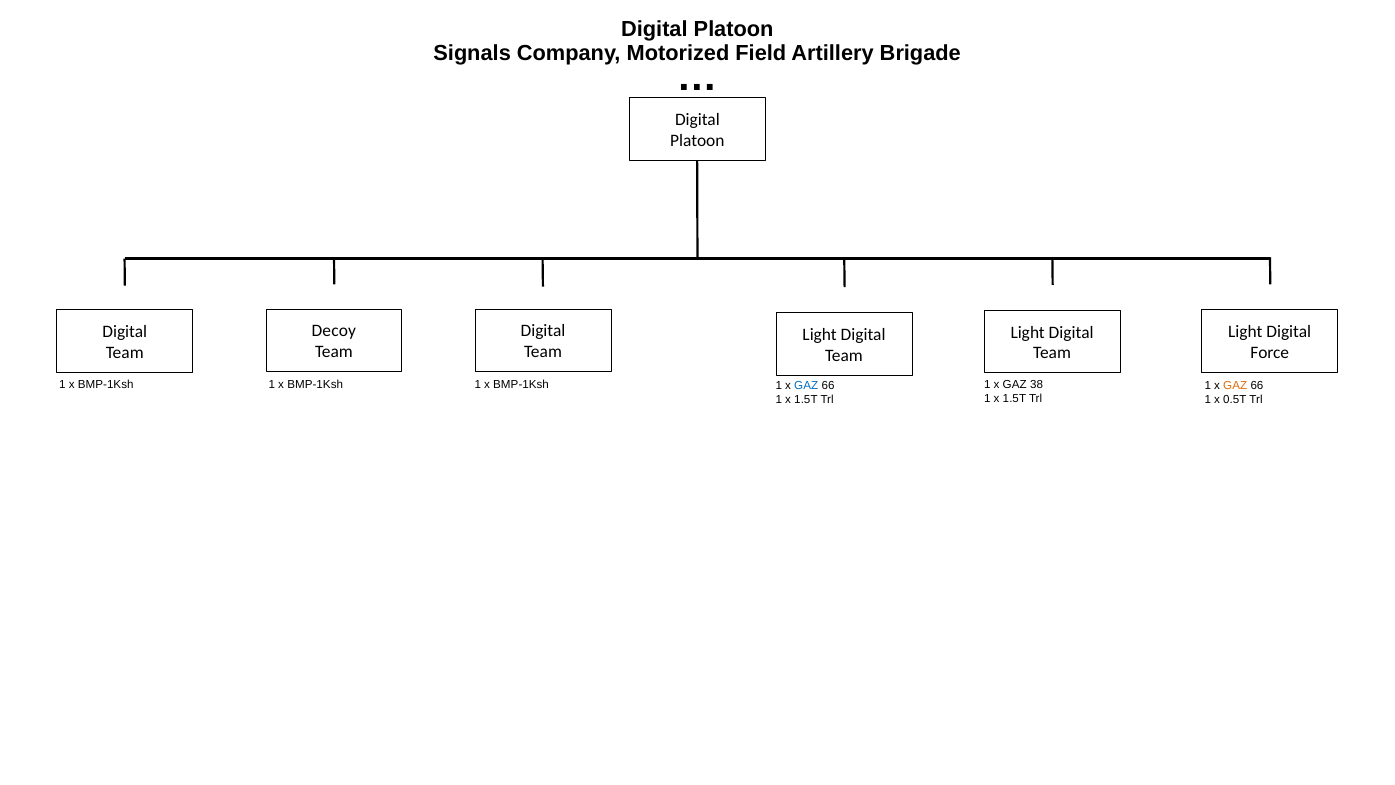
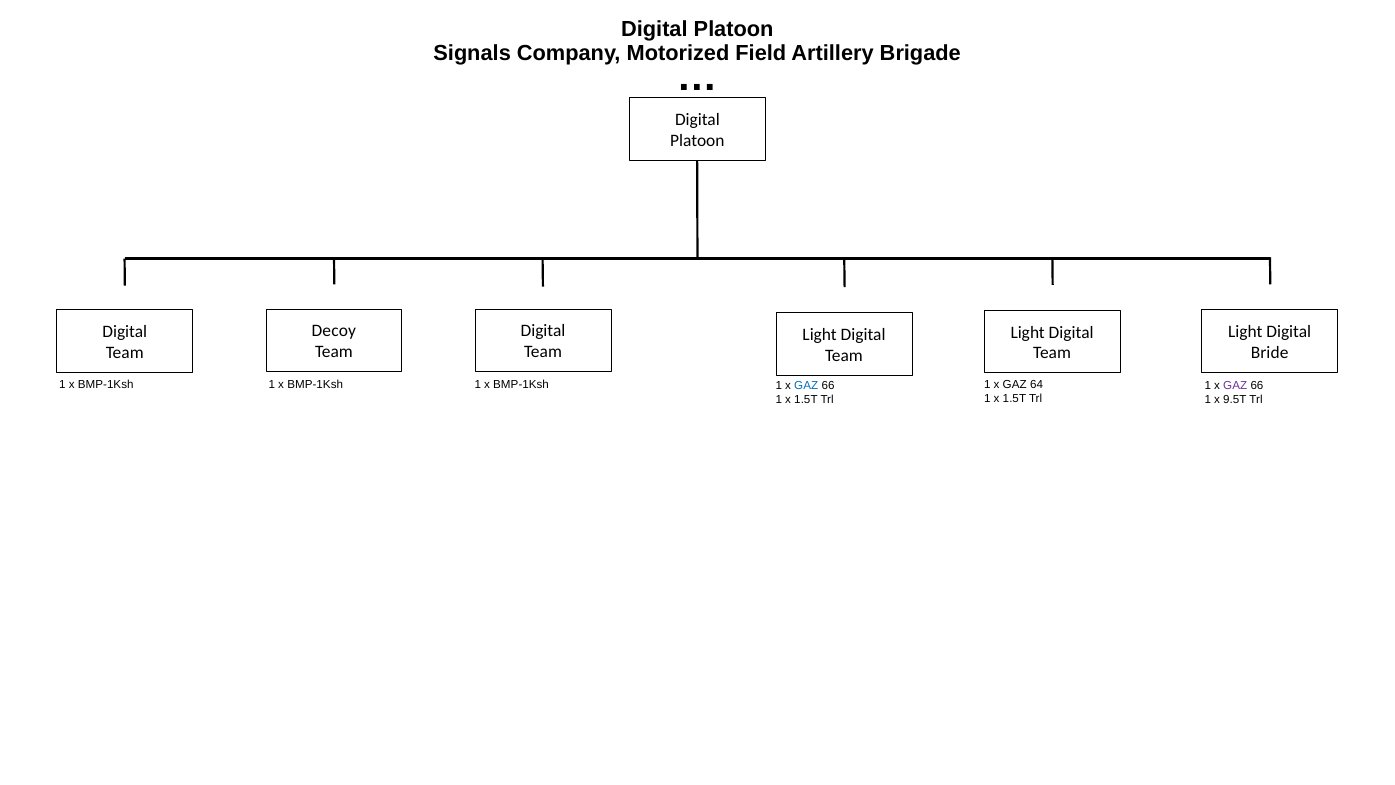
Force: Force -> Bride
38: 38 -> 64
GAZ at (1235, 386) colour: orange -> purple
0.5T: 0.5T -> 9.5T
